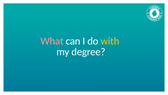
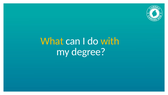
What colour: pink -> yellow
